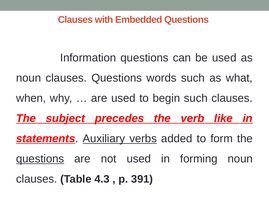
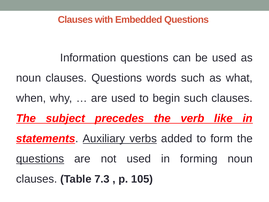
4.3: 4.3 -> 7.3
391: 391 -> 105
